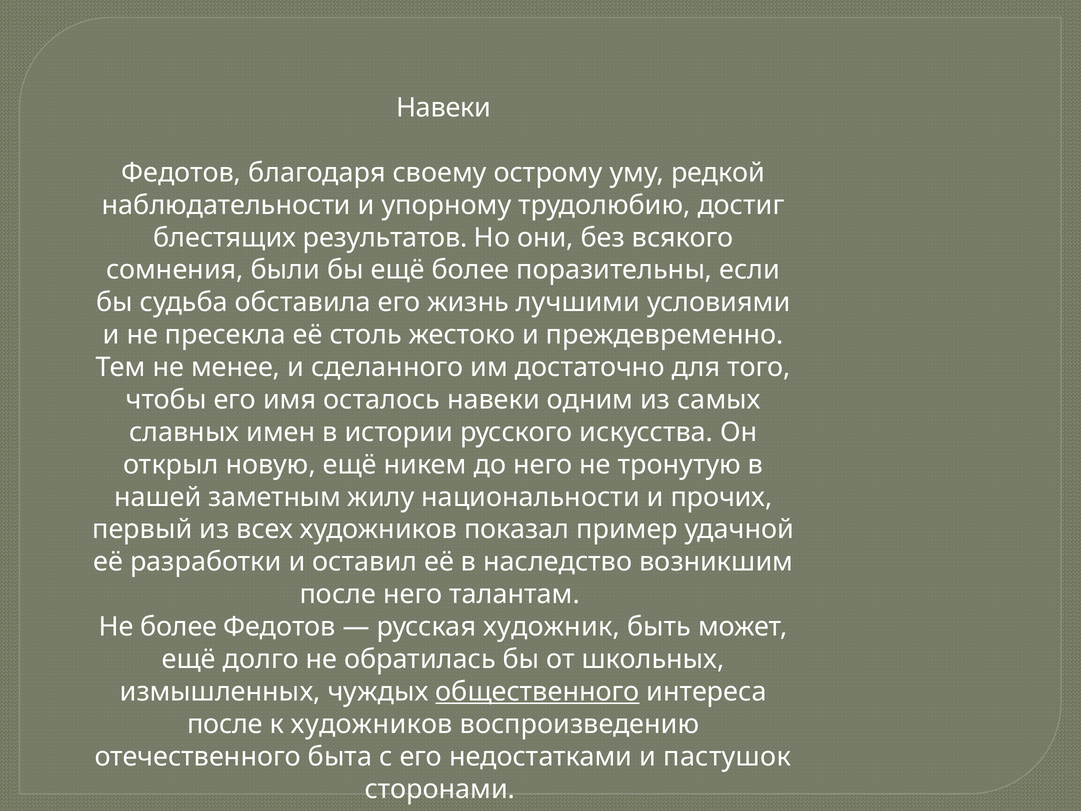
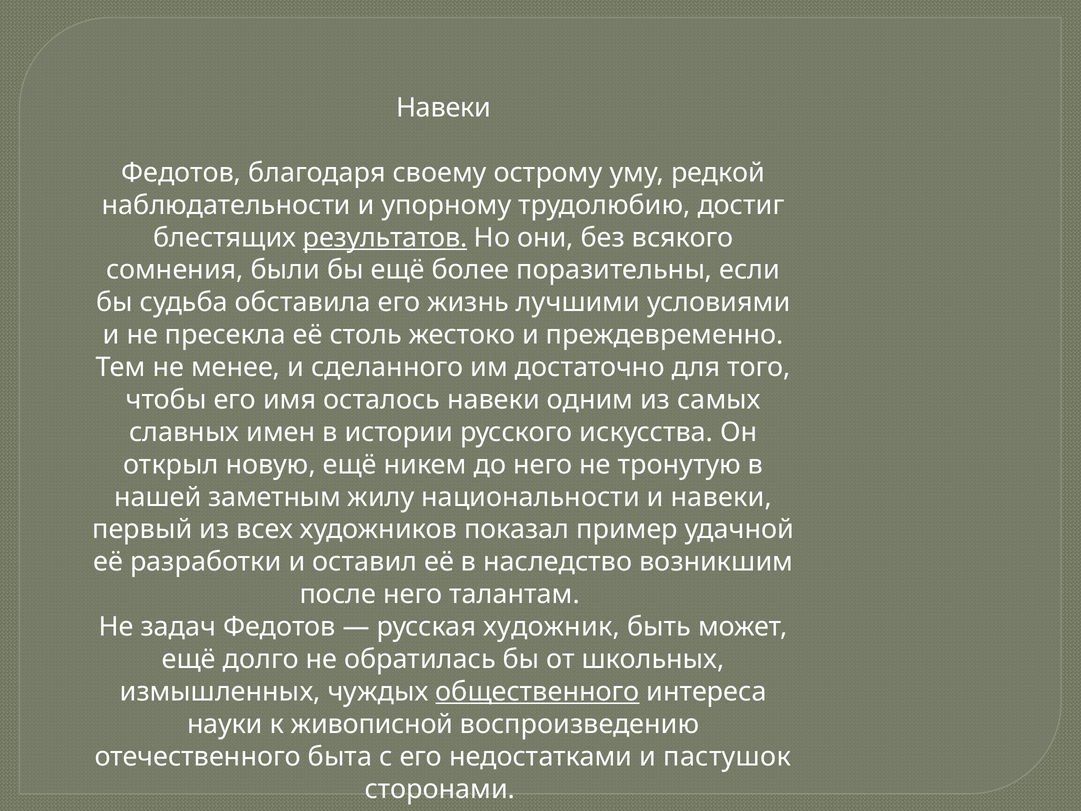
результатов underline: none -> present
и прочих: прочих -> навеки
Не более: более -> задач
после at (225, 724): после -> науки
к художников: художников -> живописной
